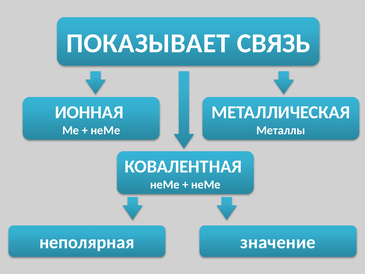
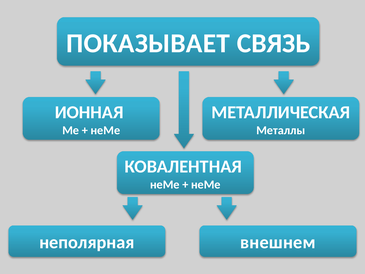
значение: значение -> внешнем
